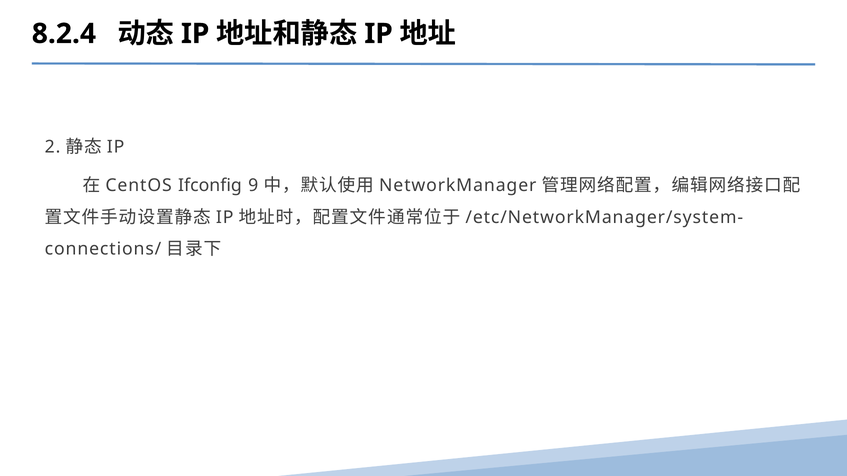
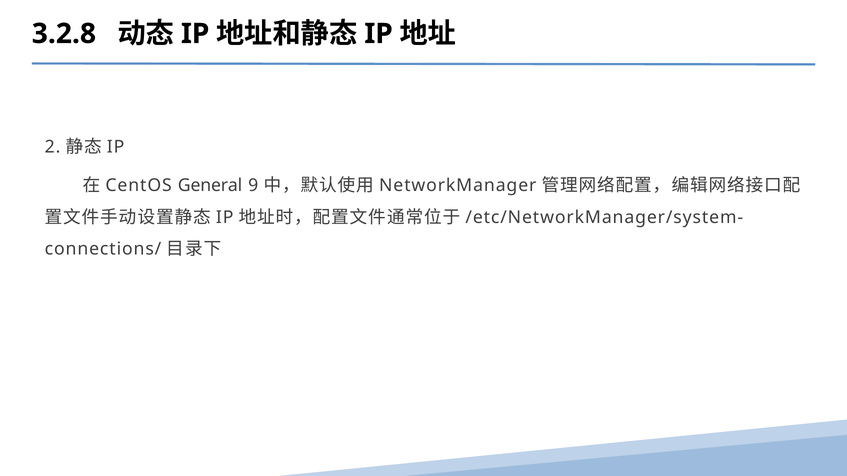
8.2.4: 8.2.4 -> 3.2.8
Ifconfig: Ifconfig -> General
